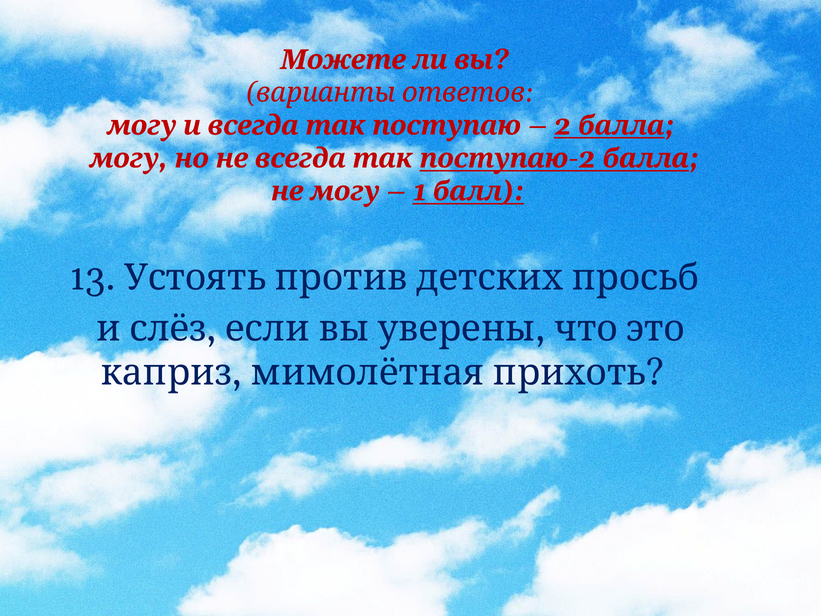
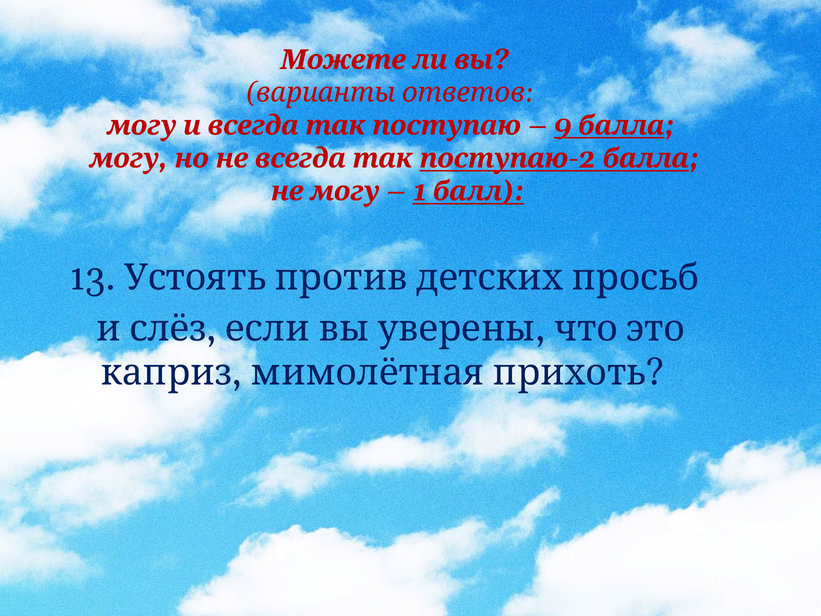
2: 2 -> 9
